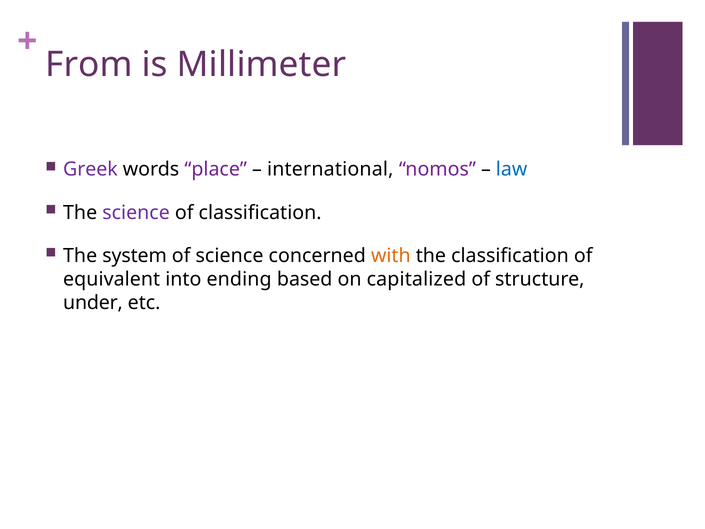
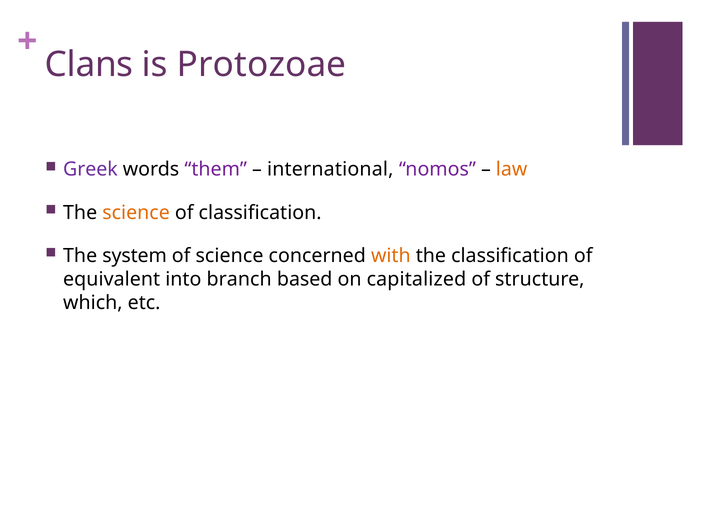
From: From -> Clans
Millimeter: Millimeter -> Protozoae
place: place -> them
law colour: blue -> orange
science at (136, 212) colour: purple -> orange
ending: ending -> branch
under: under -> which
